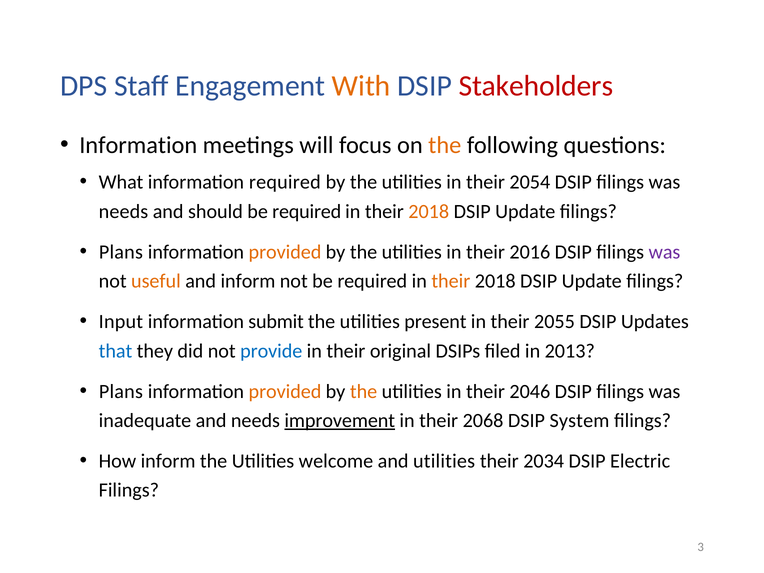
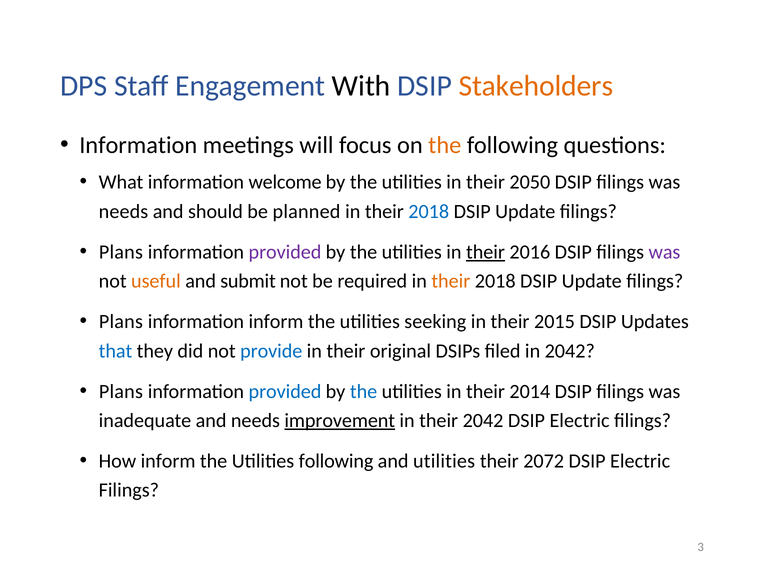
With colour: orange -> black
Stakeholders colour: red -> orange
information required: required -> welcome
2054: 2054 -> 2050
should be required: required -> planned
2018 at (429, 211) colour: orange -> blue
provided at (285, 252) colour: orange -> purple
their at (486, 252) underline: none -> present
and inform: inform -> submit
Input at (121, 322): Input -> Plans
information submit: submit -> inform
present: present -> seeking
2055: 2055 -> 2015
in 2013: 2013 -> 2042
provided at (285, 391) colour: orange -> blue
the at (364, 391) colour: orange -> blue
2046: 2046 -> 2014
their 2068: 2068 -> 2042
System at (579, 421): System -> Electric
Utilities welcome: welcome -> following
2034: 2034 -> 2072
